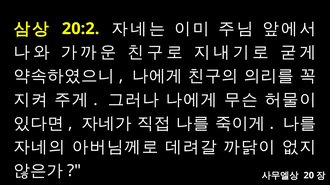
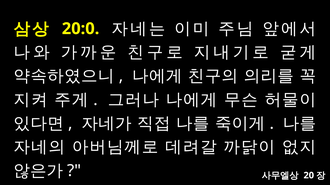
20:2: 20:2 -> 20:0
